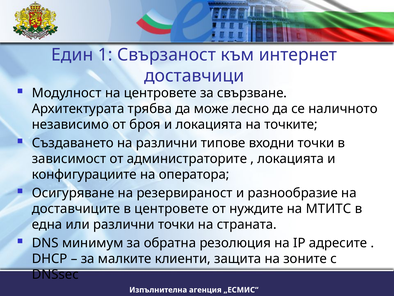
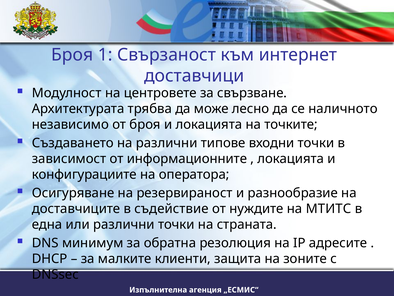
Един at (72, 55): Един -> Броя
администраторите: администраторите -> информационните
в центровете: центровете -> съдействие
